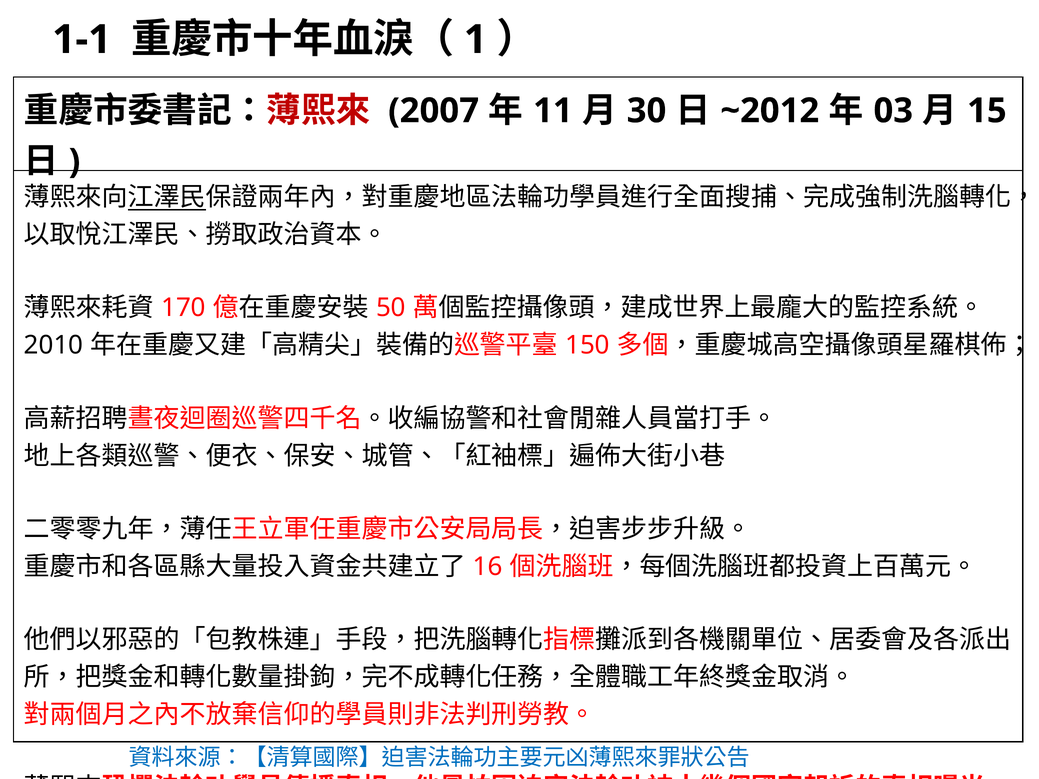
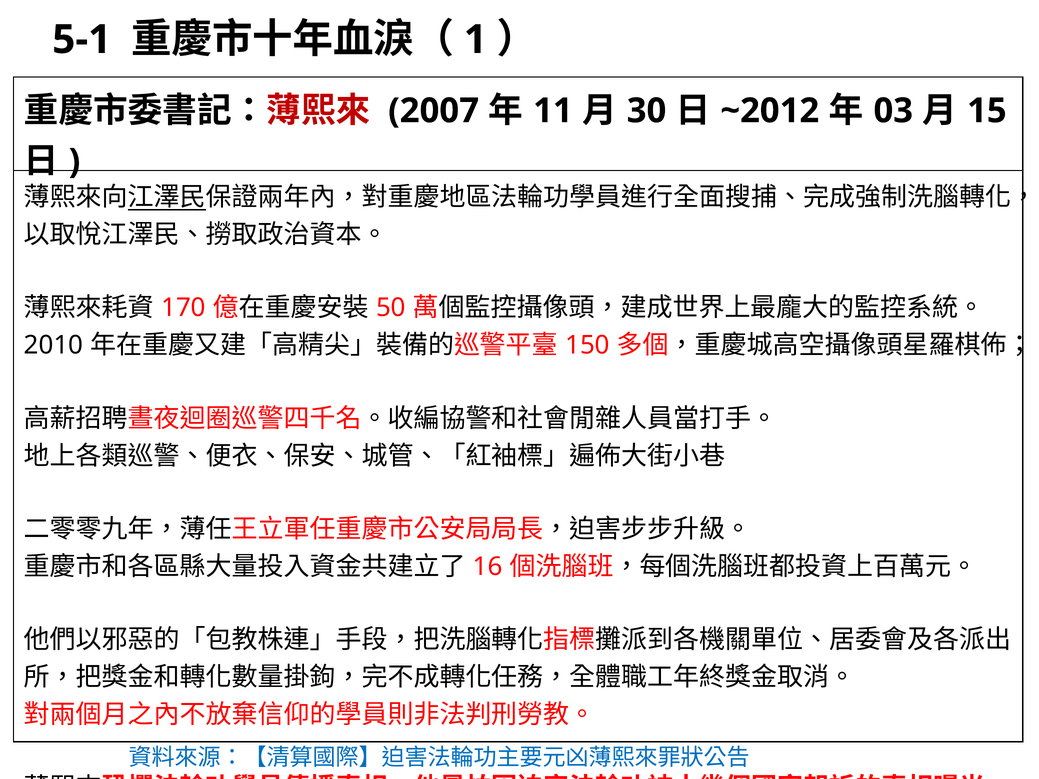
1-1: 1-1 -> 5-1
